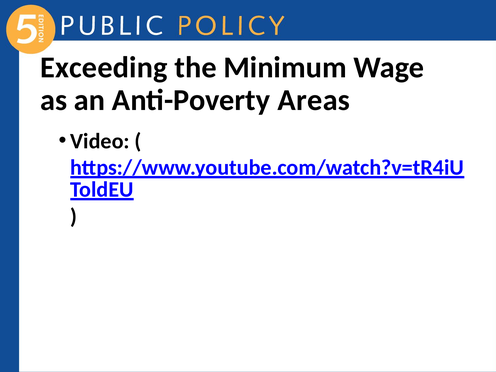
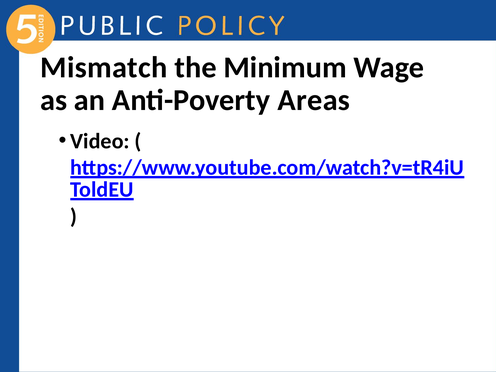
Exceeding: Exceeding -> Mismatch
